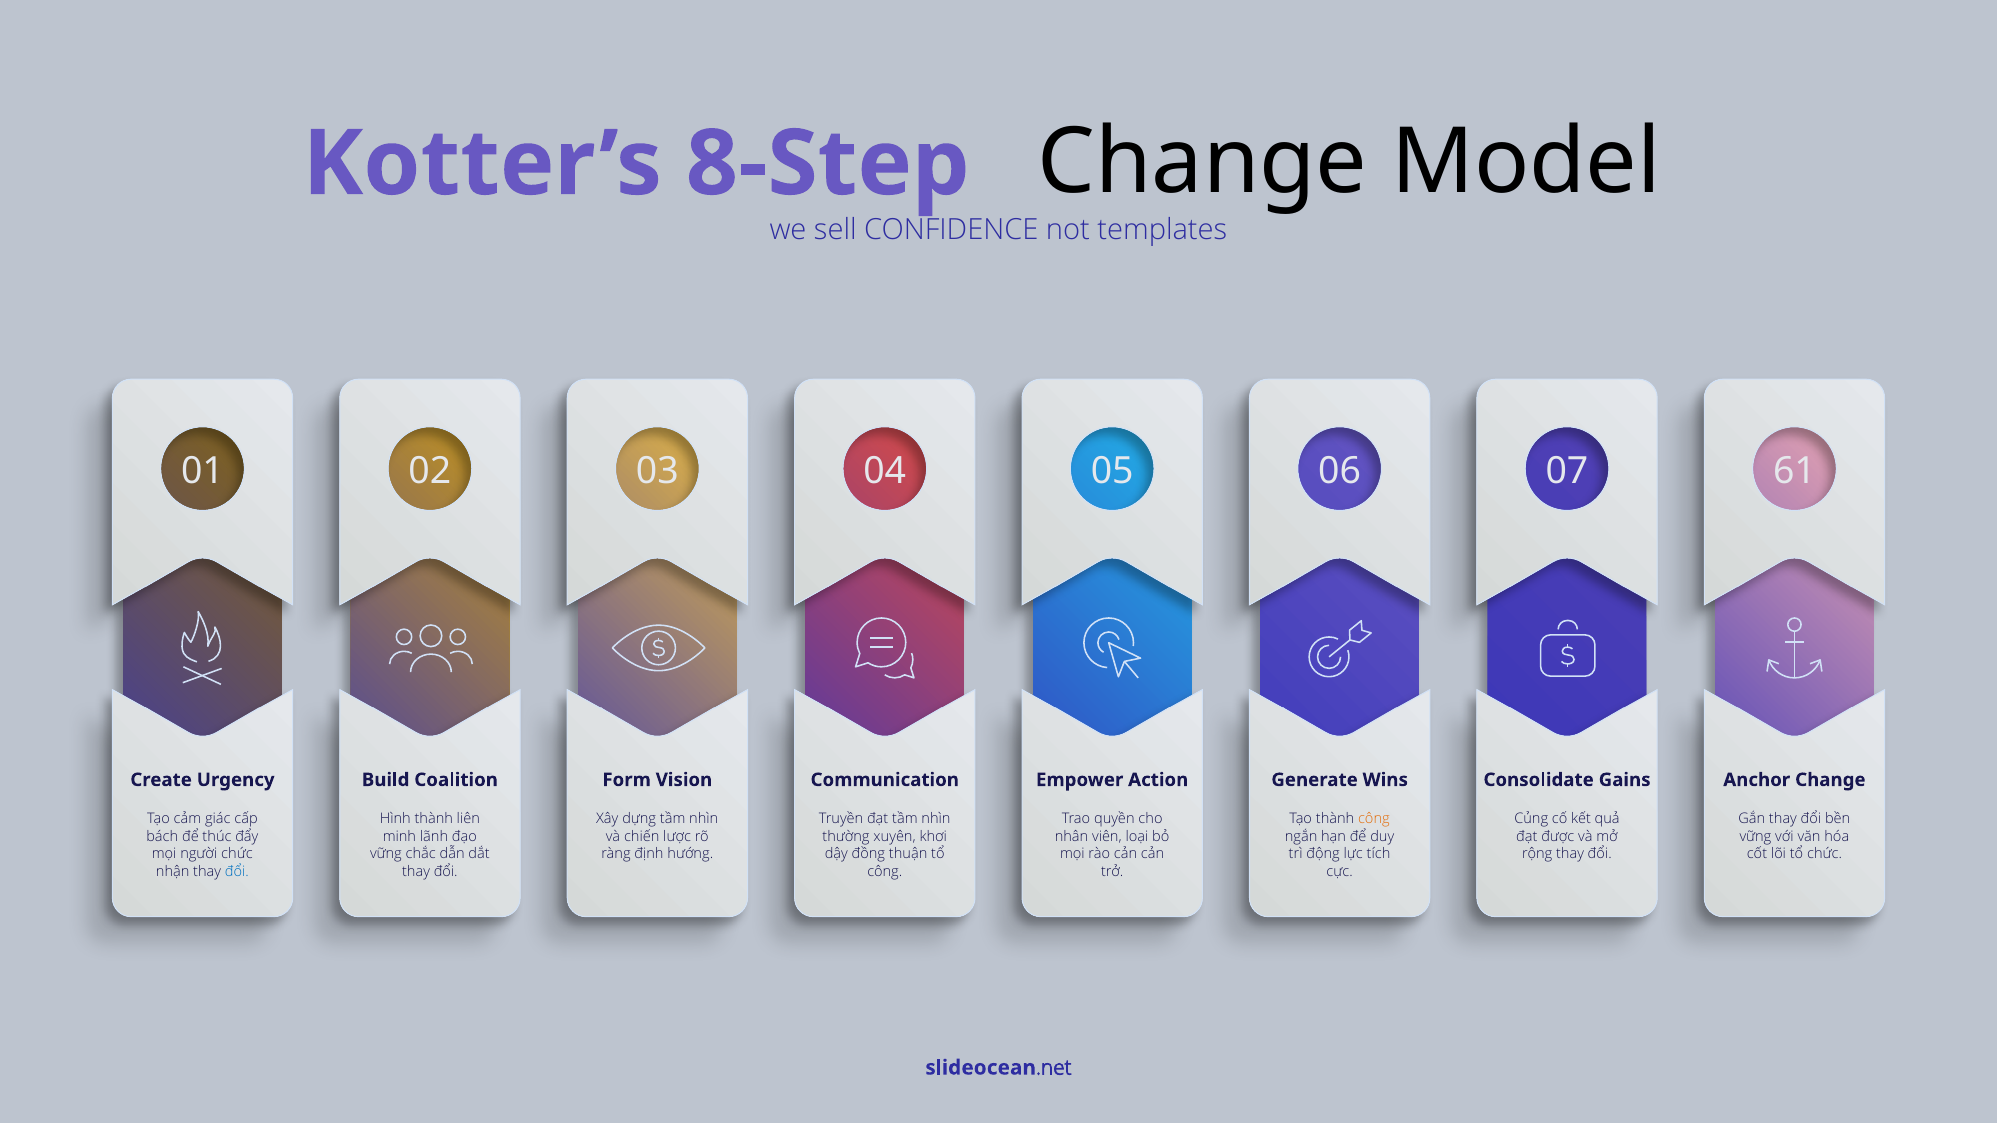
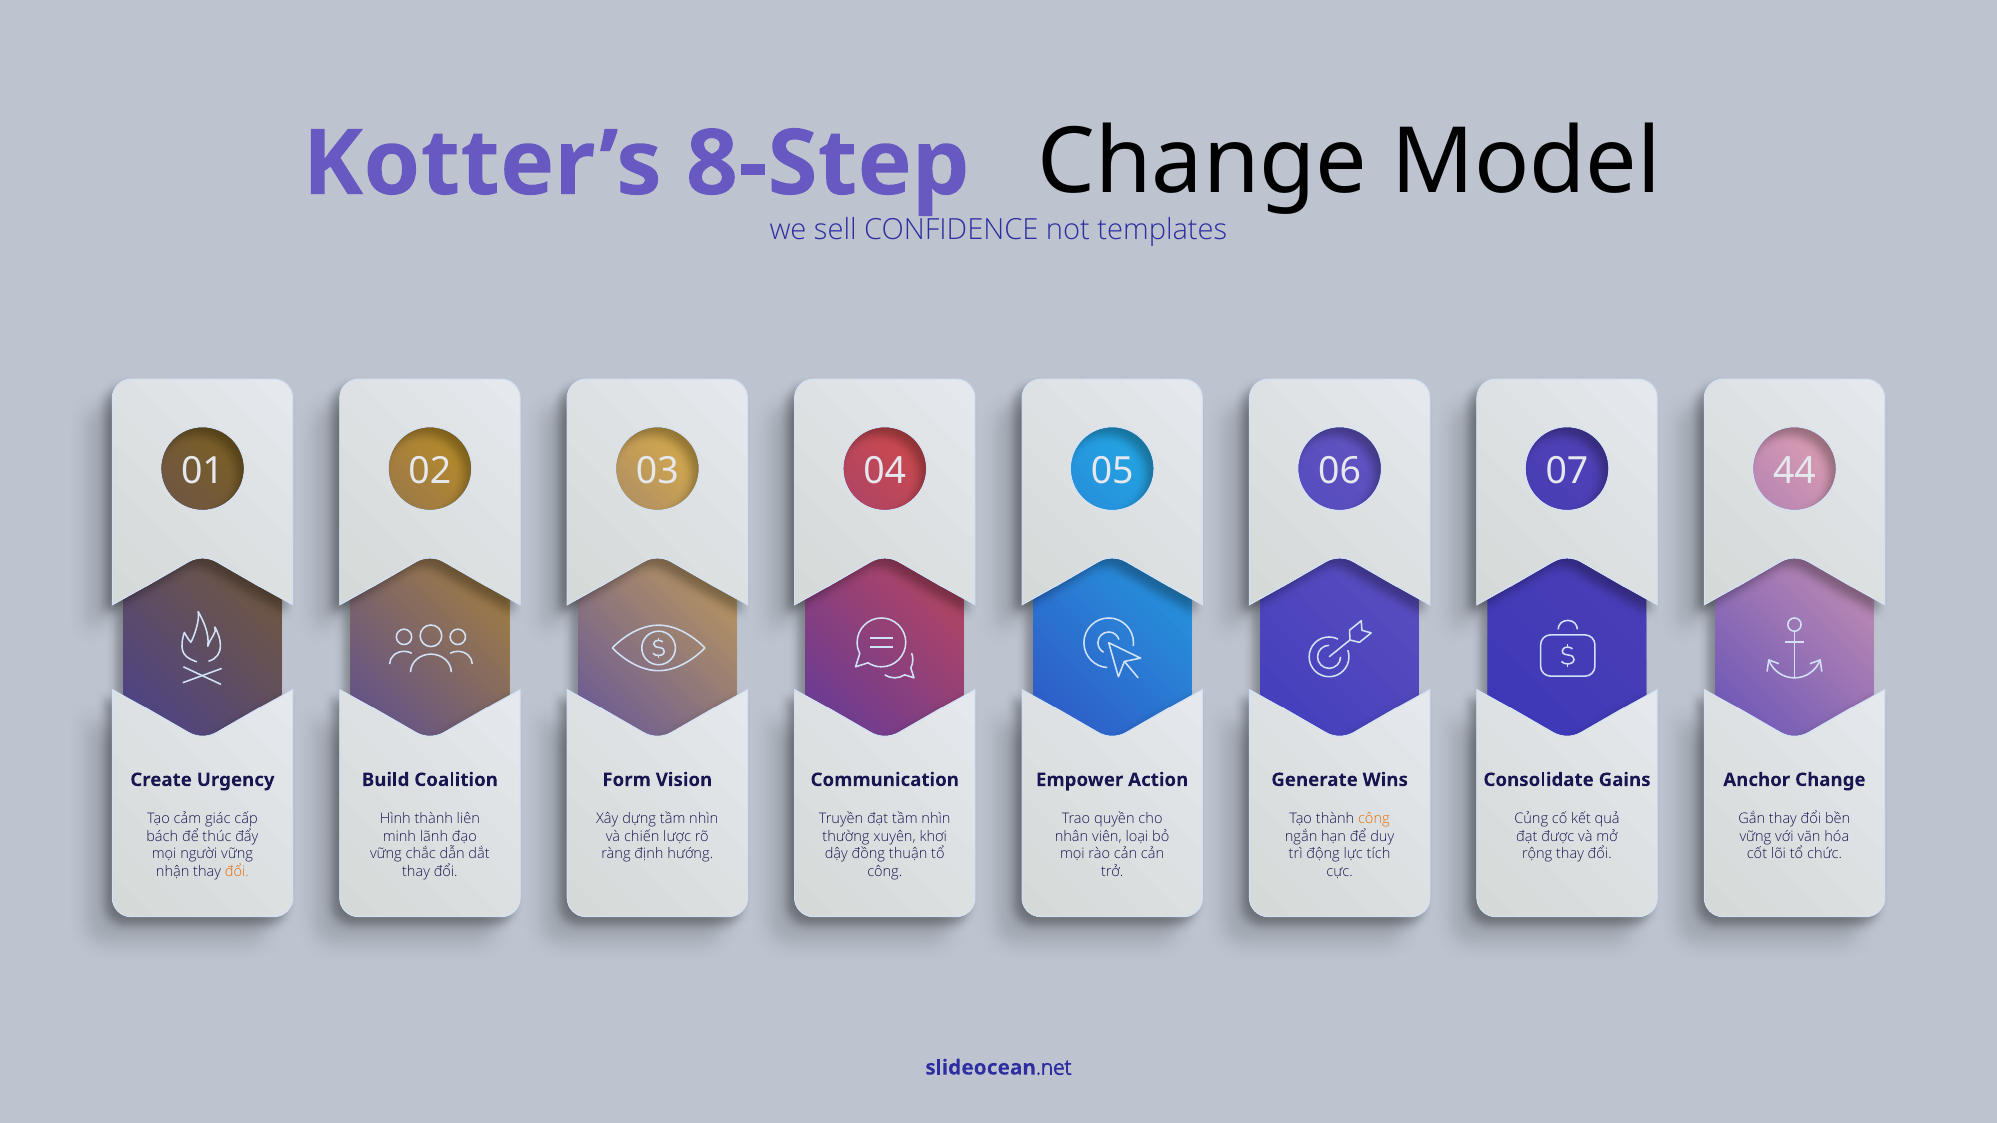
61: 61 -> 44
người chức: chức -> vững
đổi at (237, 872) colour: blue -> orange
